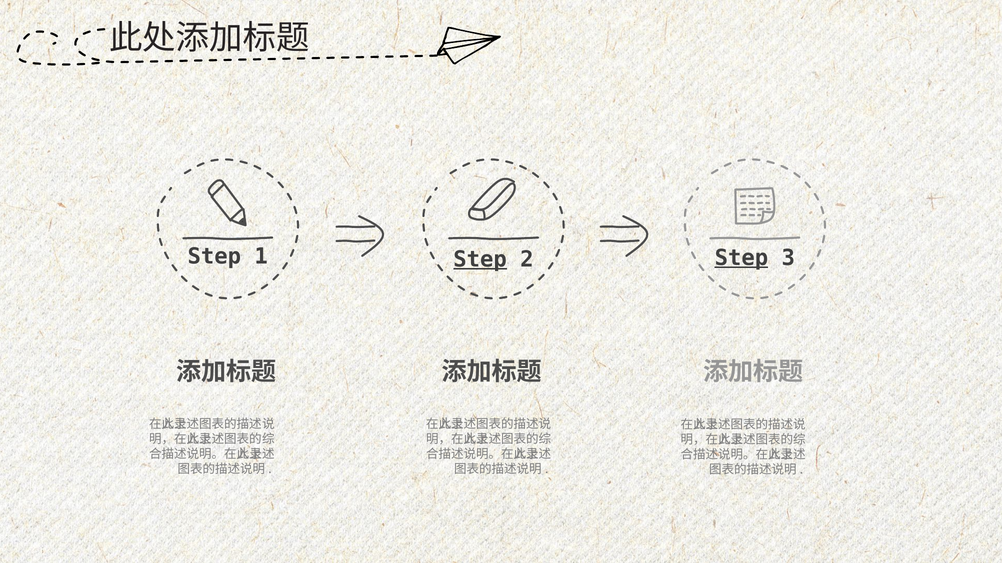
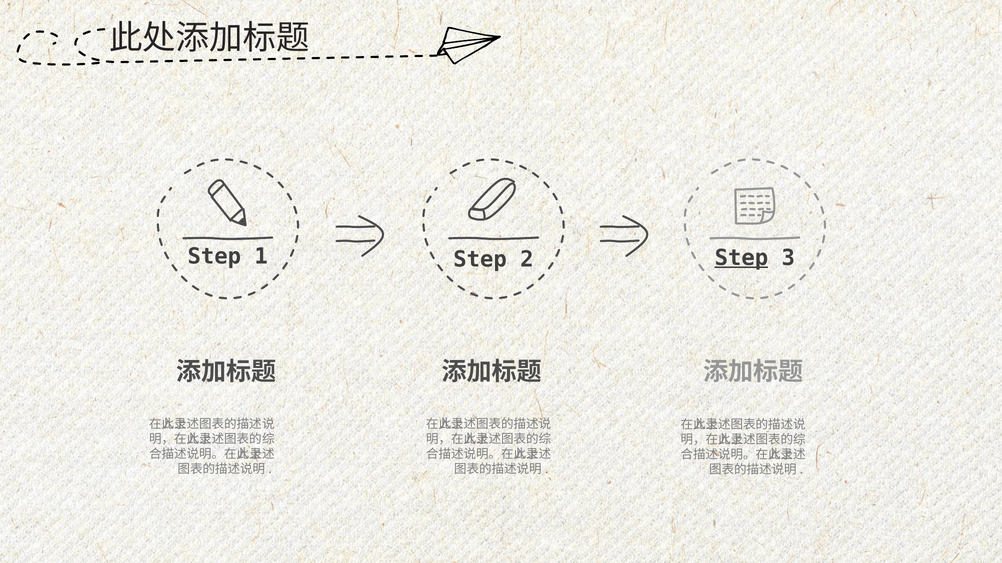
Step at (480, 260) underline: present -> none
